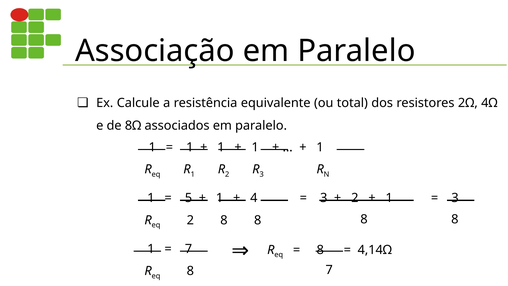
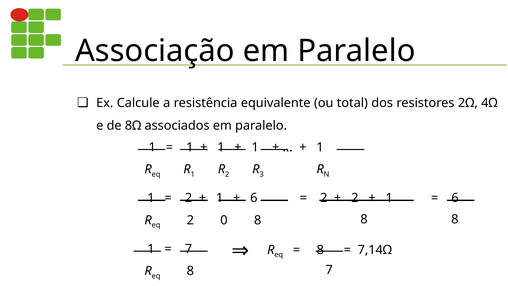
5 at (189, 198): 5 -> 2
4 at (254, 198): 4 -> 6
3 at (324, 198): 3 -> 2
3 at (455, 198): 3 -> 6
2 8: 8 -> 0
4,14Ω: 4,14Ω -> 7,14Ω
